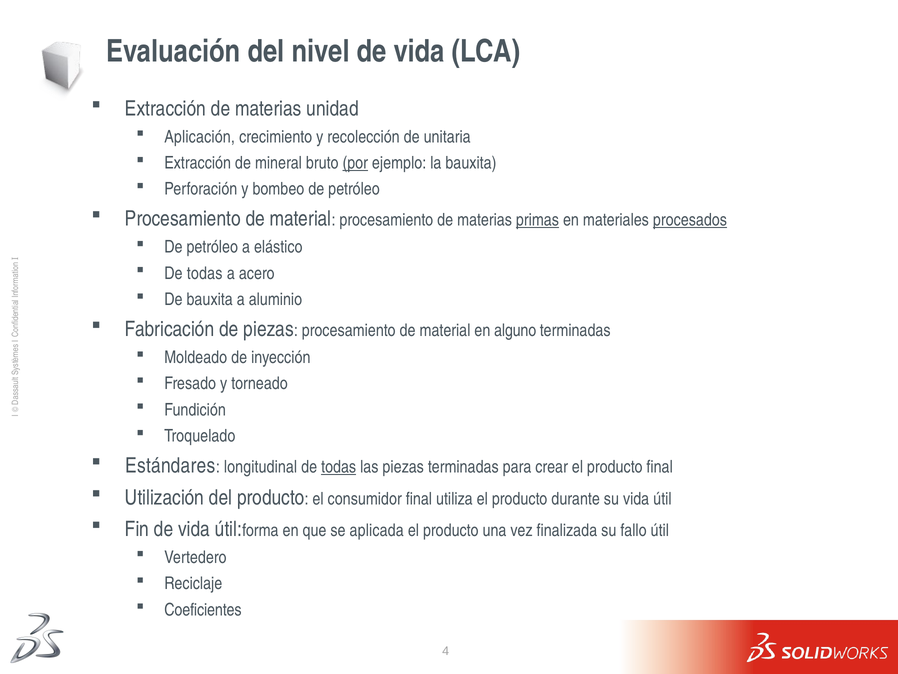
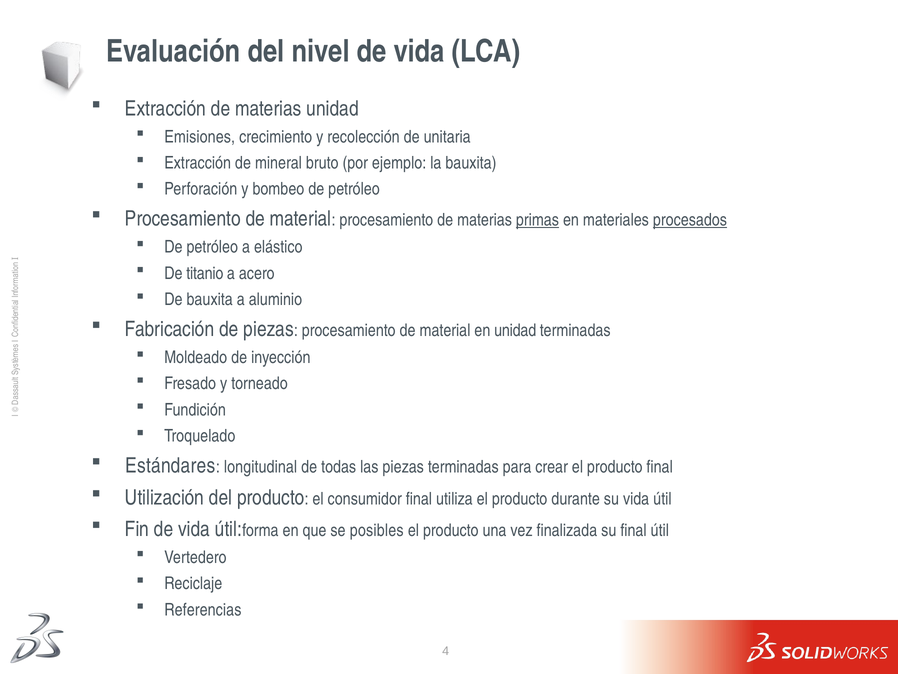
Aplicación: Aplicación -> Emisiones
por underline: present -> none
todas at (205, 273): todas -> titanio
en alguno: alguno -> unidad
todas at (339, 467) underline: present -> none
aplicada: aplicada -> posibles
su fallo: fallo -> final
Coeficientes: Coeficientes -> Referencias
